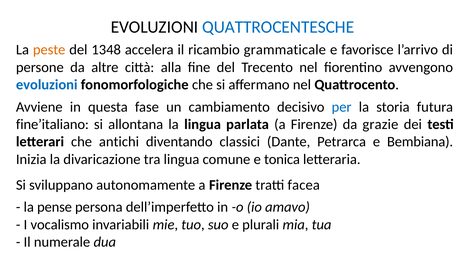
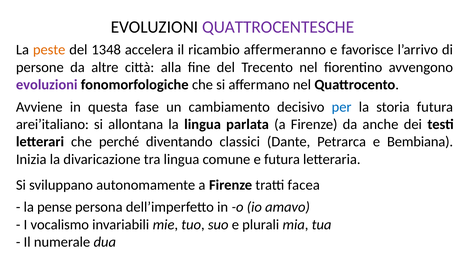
QUATTROCENTESCHE colour: blue -> purple
grammaticale: grammaticale -> affermeranno
evoluzioni at (47, 85) colour: blue -> purple
fine’italiano: fine’italiano -> arei’italiano
grazie: grazie -> anche
antichi: antichi -> perché
e tonica: tonica -> futura
